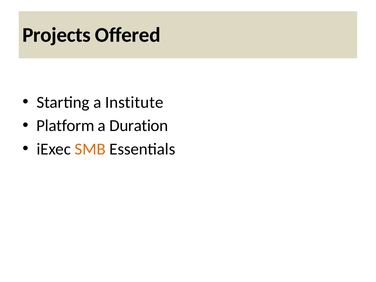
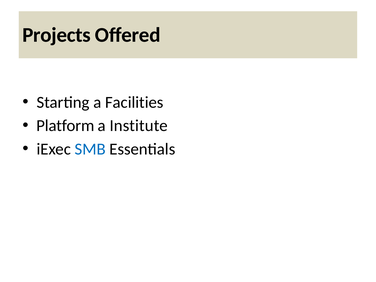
Institute: Institute -> Facilities
Duration: Duration -> Institute
SMB colour: orange -> blue
